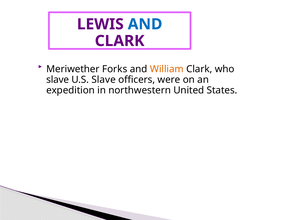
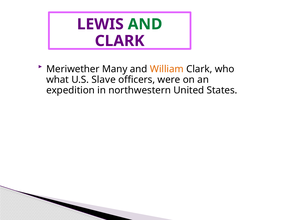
AND at (145, 24) colour: blue -> green
Forks: Forks -> Many
slave at (58, 80): slave -> what
